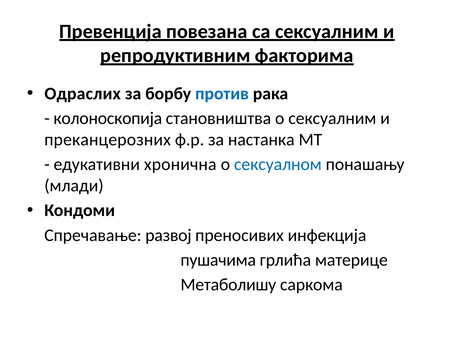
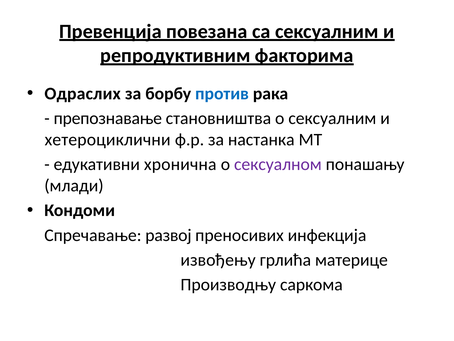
колоноскопија: колоноскопија -> препознавање
преканцерозних: преканцерозних -> хетероциклични
сексуалном colour: blue -> purple
пушачима: пушачима -> извођењу
Метаболишу: Метаболишу -> Производњу
